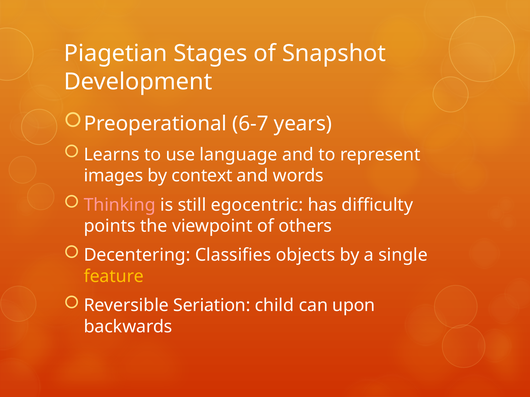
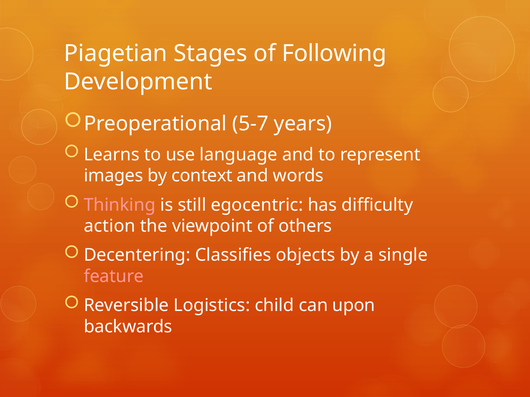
Snapshot: Snapshot -> Following
6-7: 6-7 -> 5-7
points: points -> action
feature colour: yellow -> pink
Seriation: Seriation -> Logistics
